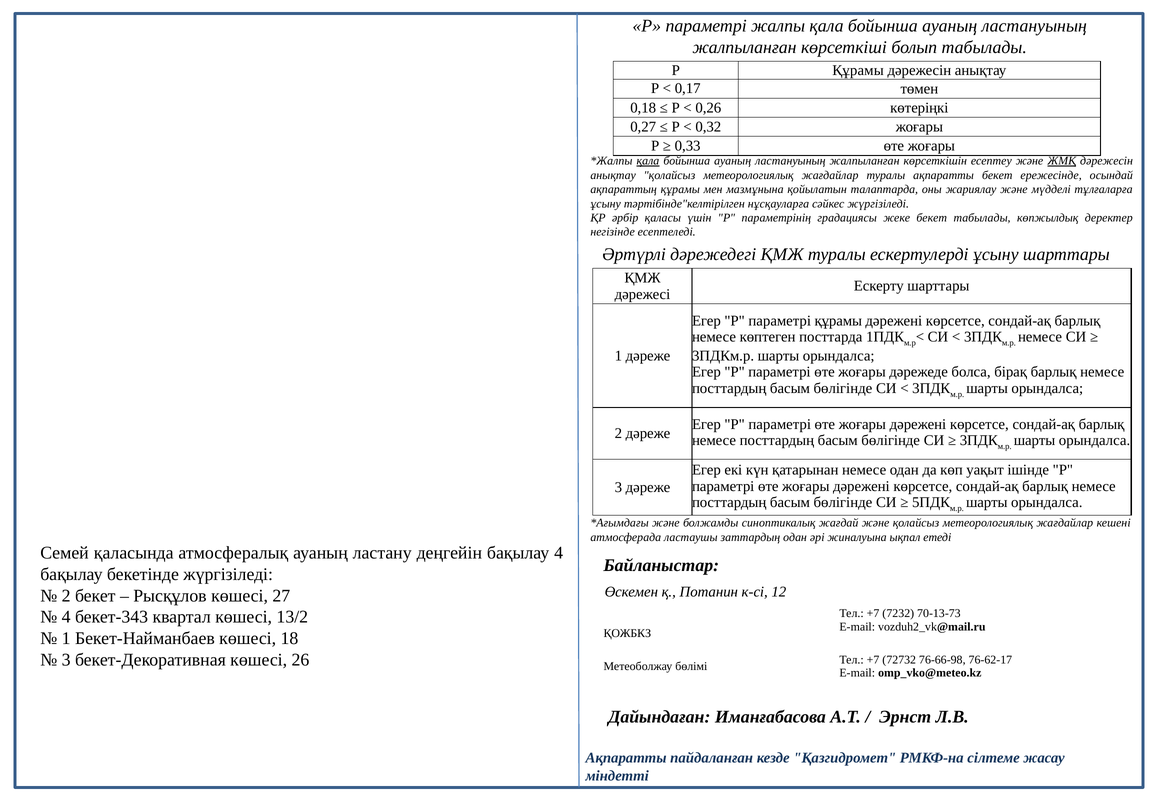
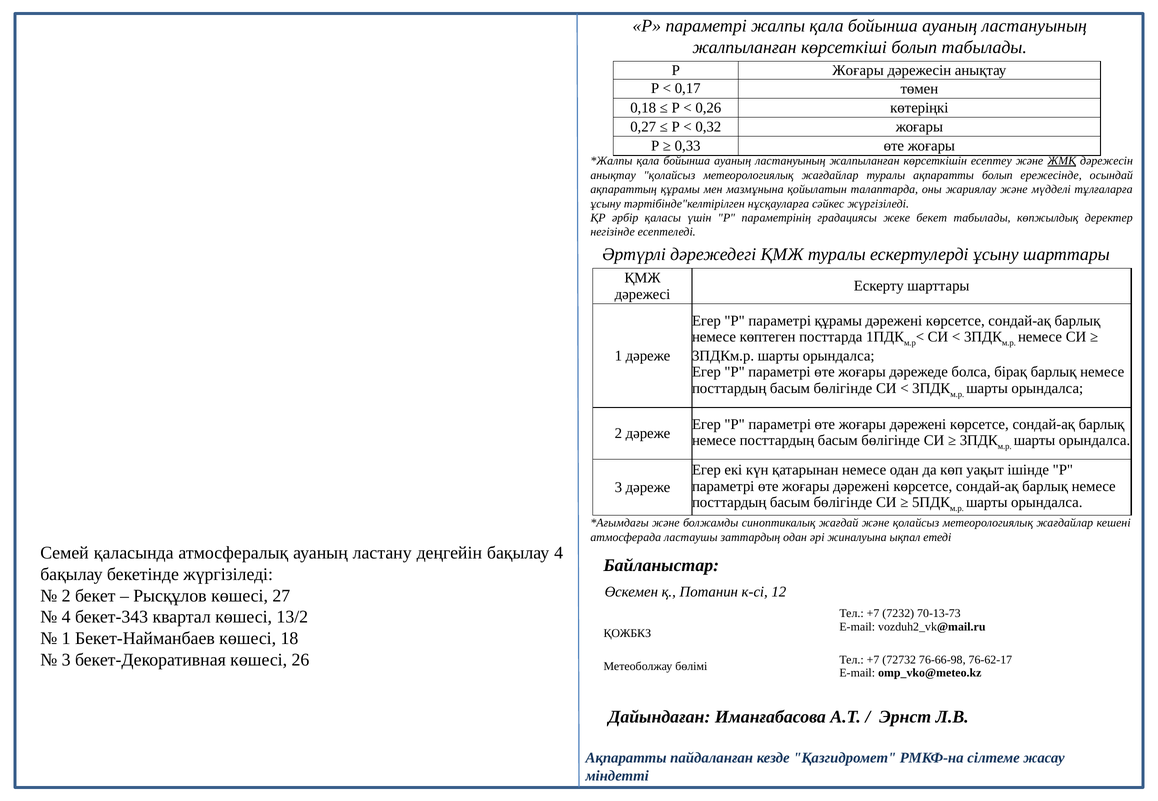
Р Құрамы: Құрамы -> Жоғары
қала at (648, 161) underline: present -> none
ақпаратты бекет: бекет -> болып
